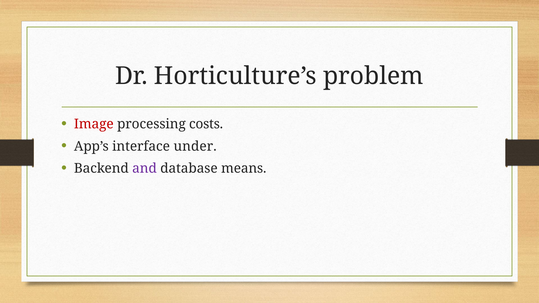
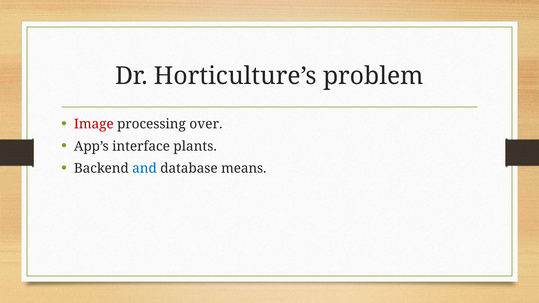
costs: costs -> over
under: under -> plants
and colour: purple -> blue
